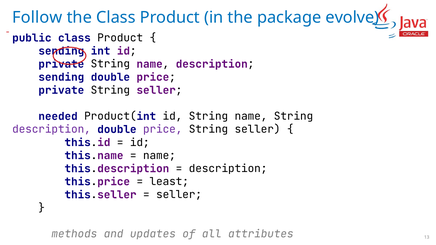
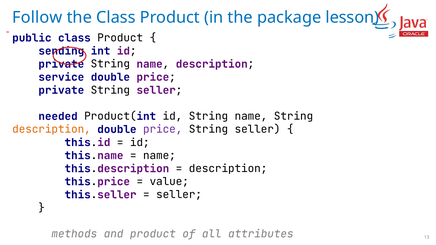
evolve: evolve -> lesson
sending at (61, 77): sending -> service
description at (51, 130) colour: purple -> orange
least: least -> value
and updates: updates -> product
